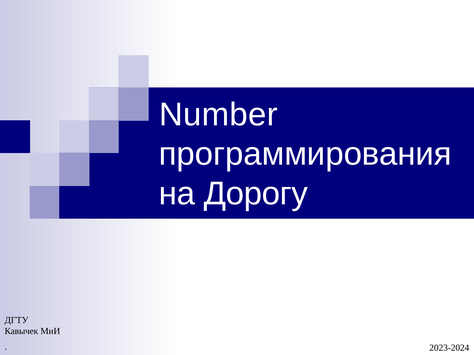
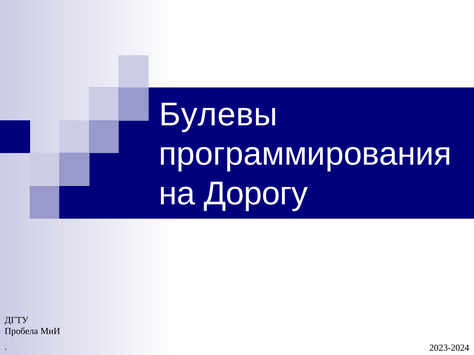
Number: Number -> Булевы
Кавычек: Кавычек -> Пробела
